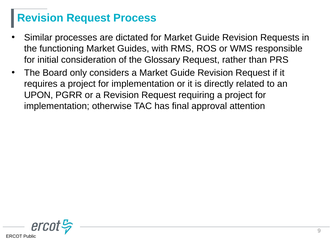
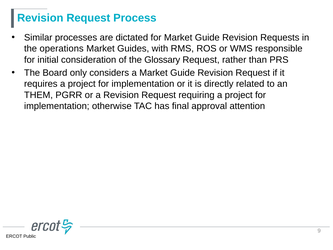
functioning: functioning -> operations
UPON: UPON -> THEM
